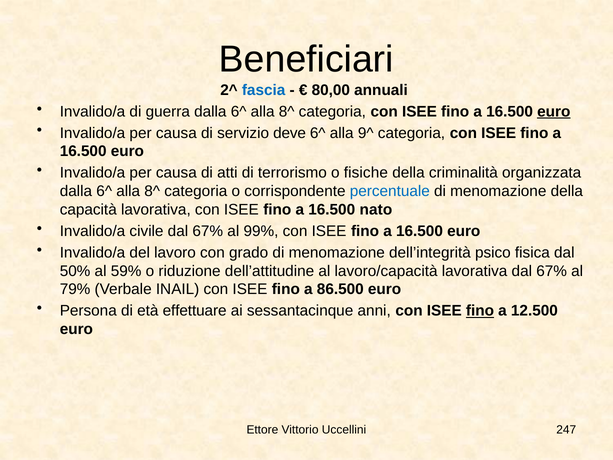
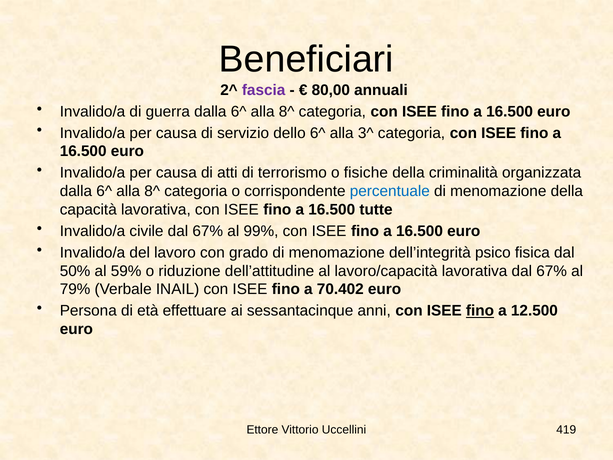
fascia colour: blue -> purple
euro at (554, 111) underline: present -> none
deve: deve -> dello
9^: 9^ -> 3^
nato: nato -> tutte
86.500: 86.500 -> 70.402
247: 247 -> 419
